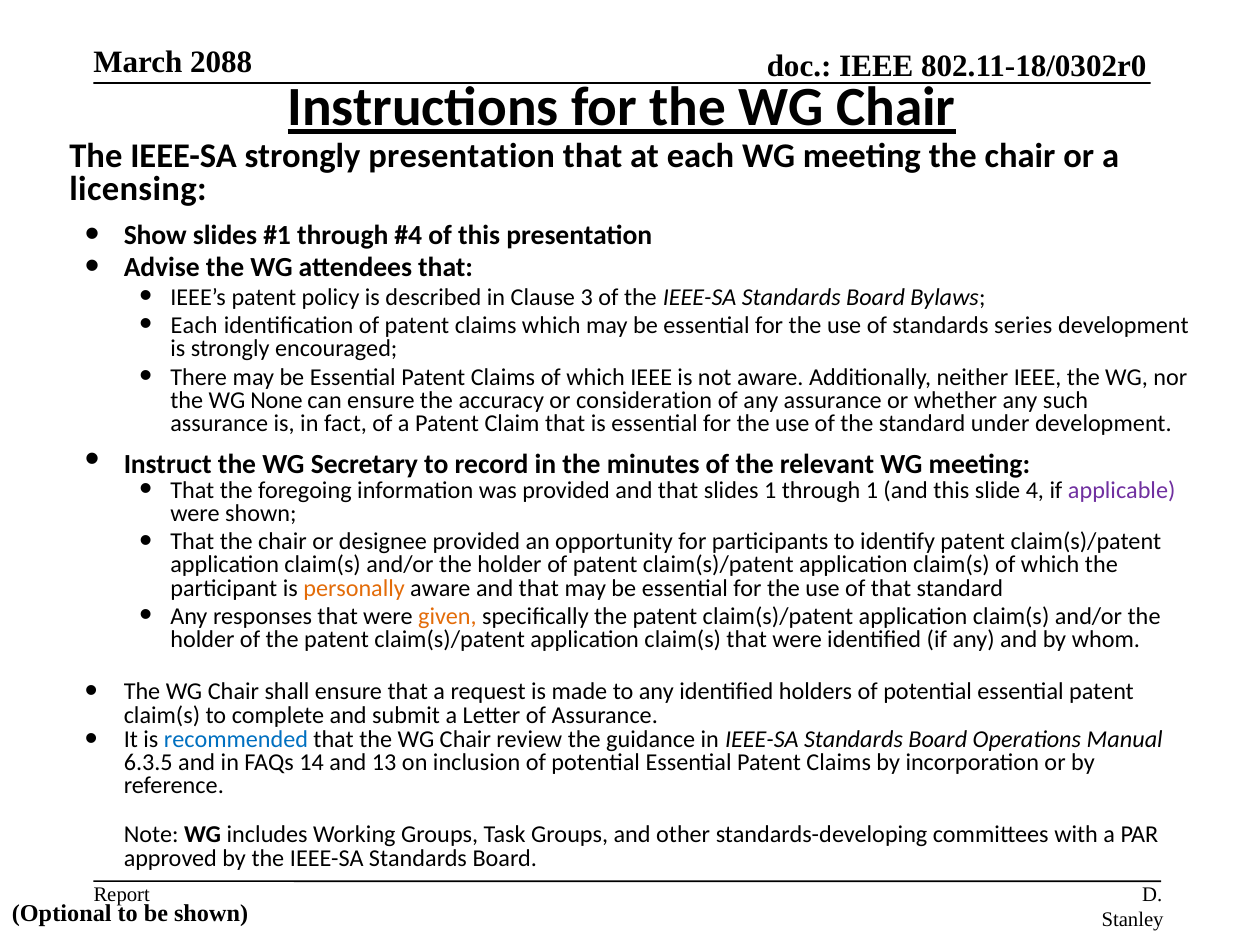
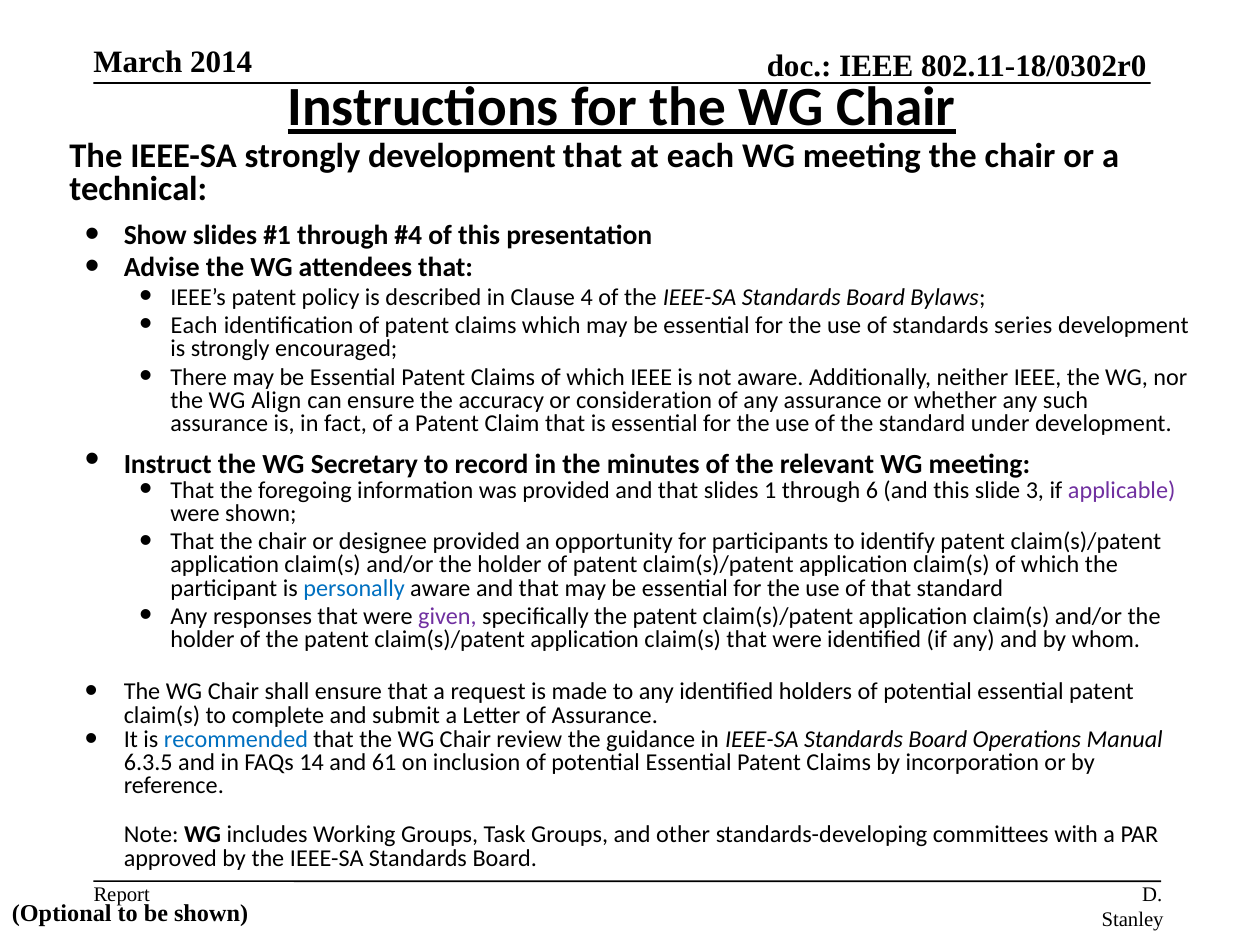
2088: 2088 -> 2014
strongly presentation: presentation -> development
licensing: licensing -> technical
3: 3 -> 4
None: None -> Align
through 1: 1 -> 6
4: 4 -> 3
personally colour: orange -> blue
given colour: orange -> purple
13: 13 -> 61
